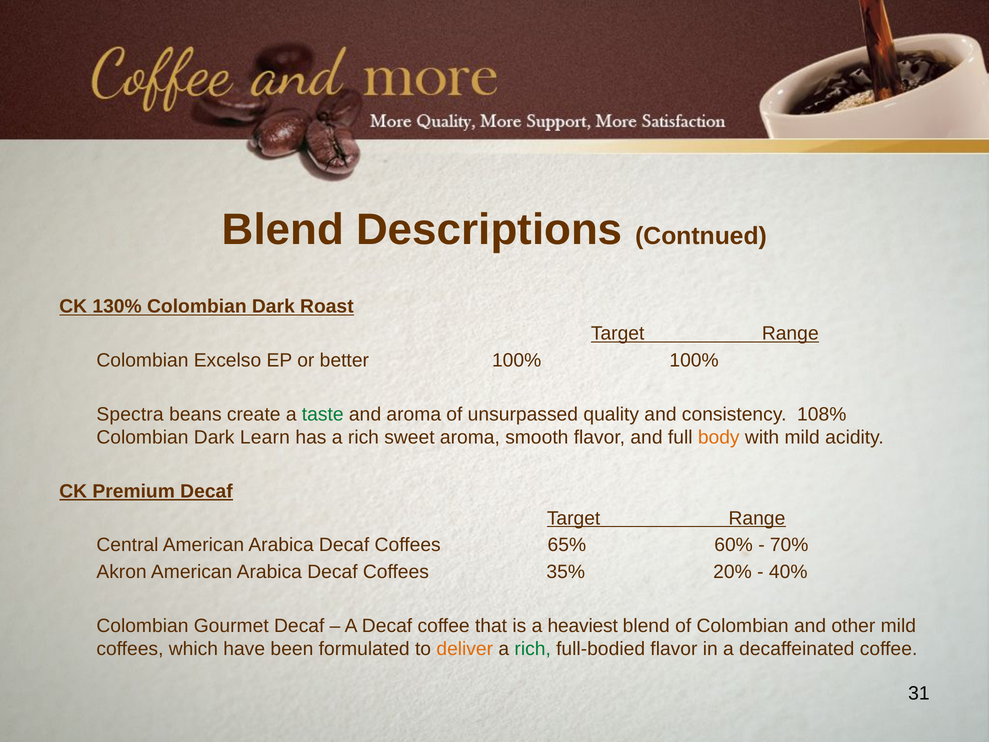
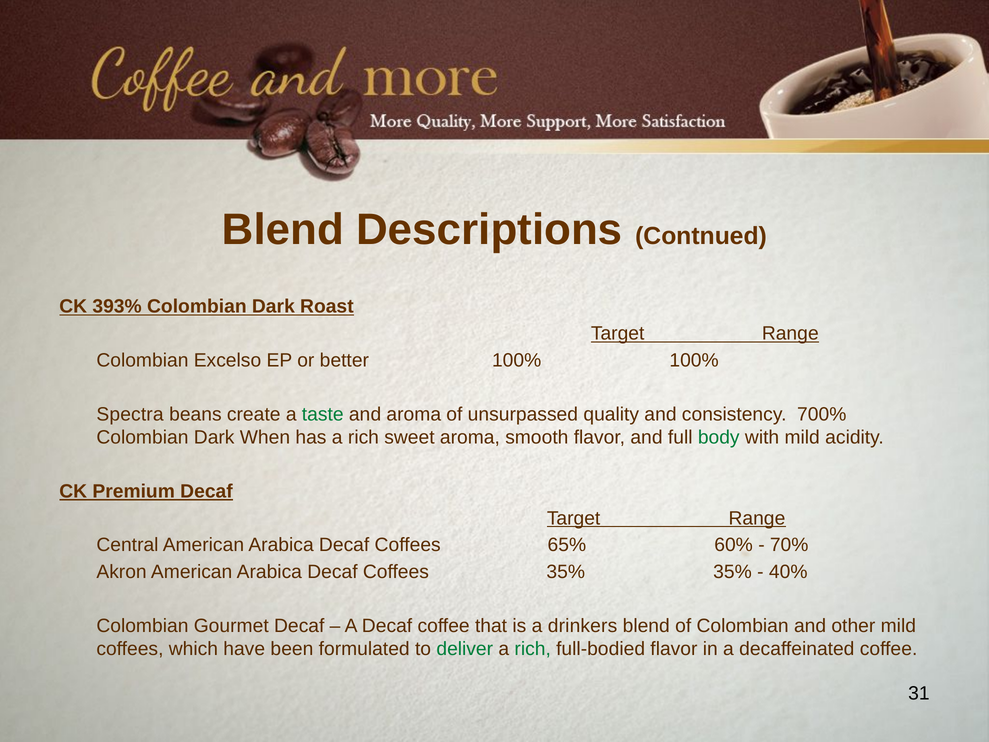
130%: 130% -> 393%
108%: 108% -> 700%
Learn: Learn -> When
body colour: orange -> green
35% 20%: 20% -> 35%
heaviest: heaviest -> drinkers
deliver colour: orange -> green
